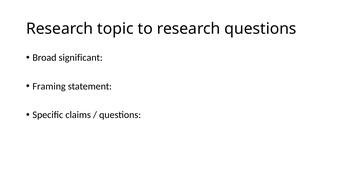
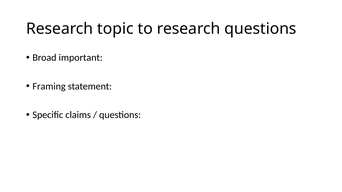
significant: significant -> important
